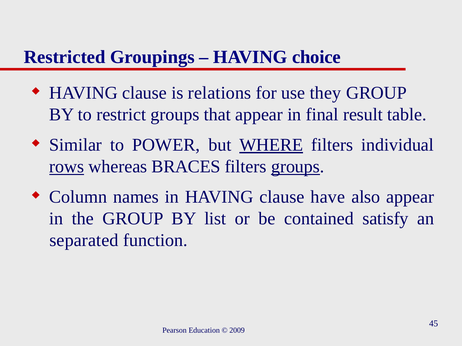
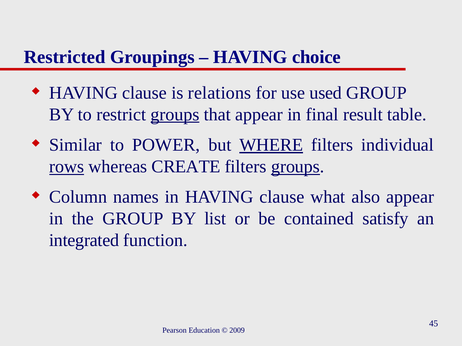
they: they -> used
groups at (175, 115) underline: none -> present
BRACES: BRACES -> CREATE
have: have -> what
separated: separated -> integrated
